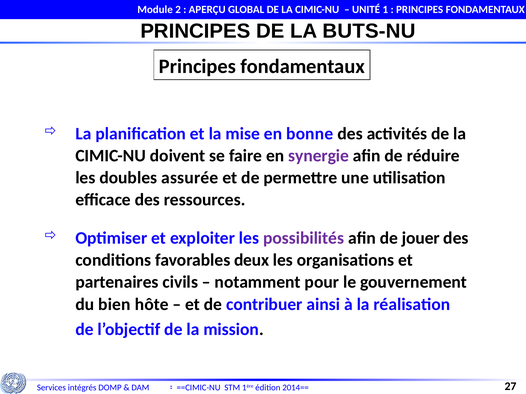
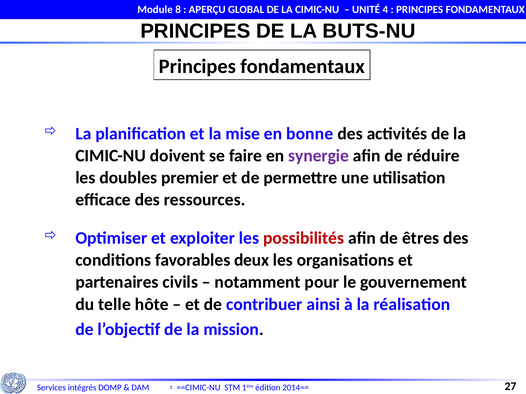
Module 2: 2 -> 8
1 at (385, 10): 1 -> 4
assurée: assurée -> premier
possibilités colour: purple -> red
jouer: jouer -> êtres
bien: bien -> telle
